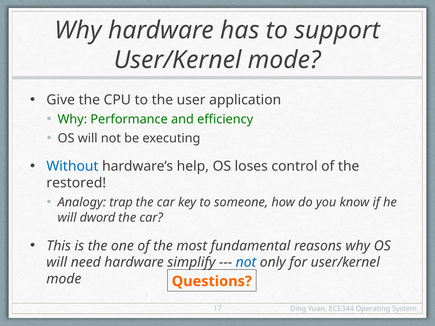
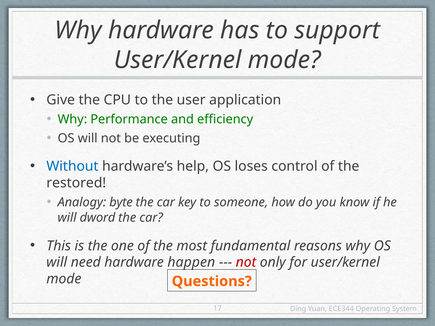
trap: trap -> byte
simplify: simplify -> happen
not at (246, 263) colour: blue -> red
